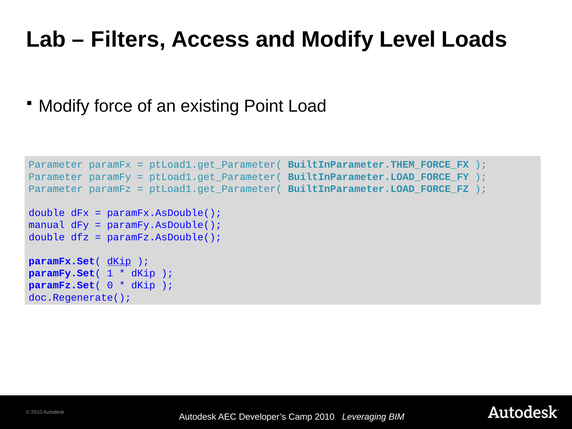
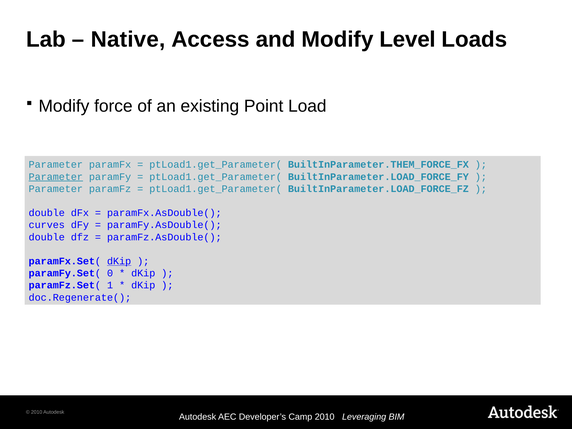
Filters: Filters -> Native
Parameter at (56, 177) underline: none -> present
manual: manual -> curves
1: 1 -> 0
0: 0 -> 1
